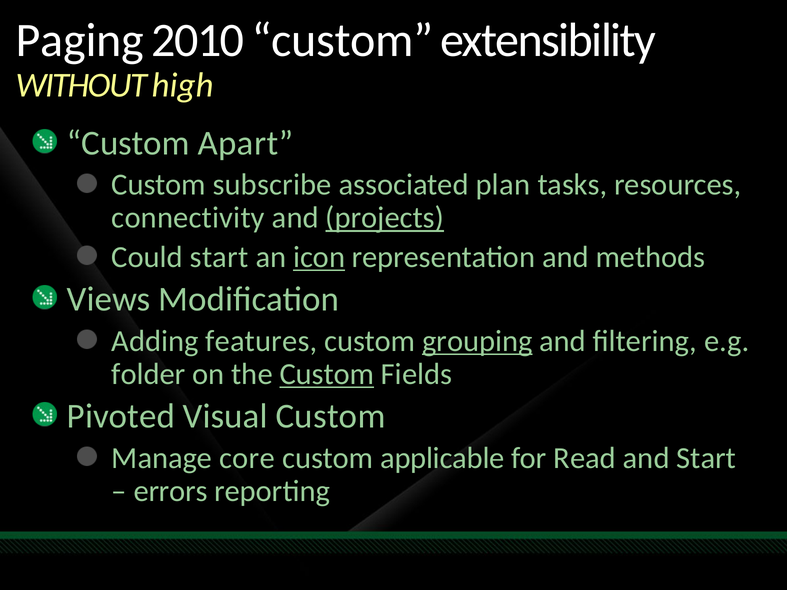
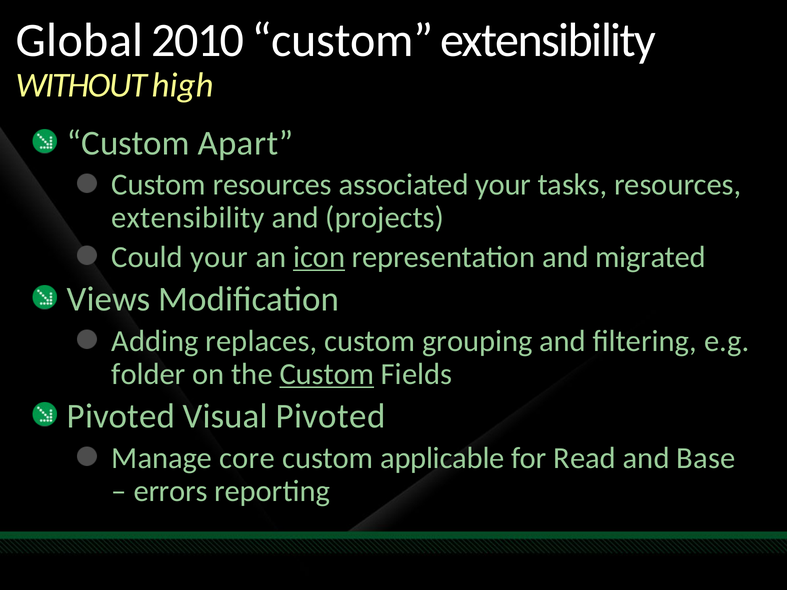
Paging: Paging -> Global
Custom subscribe: subscribe -> resources
associated plan: plan -> your
connectivity at (188, 218): connectivity -> extensibility
projects underline: present -> none
Could start: start -> your
methods: methods -> migrated
features: features -> replaces
grouping underline: present -> none
Visual Custom: Custom -> Pivoted
and Start: Start -> Base
